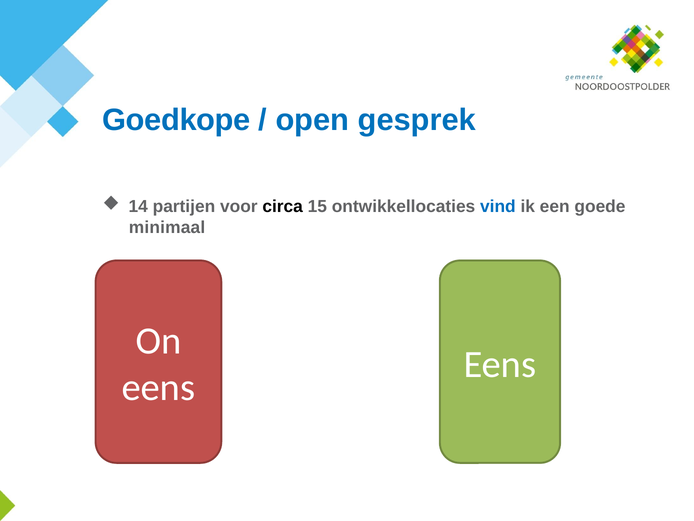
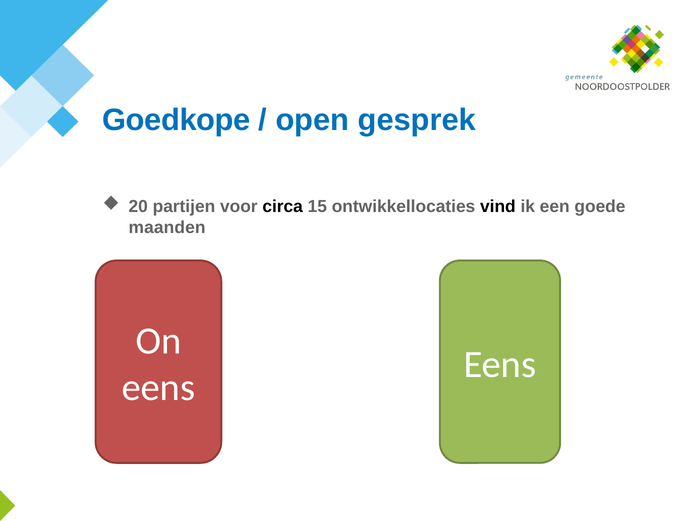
14: 14 -> 20
vind colour: blue -> black
minimaal: minimaal -> maanden
